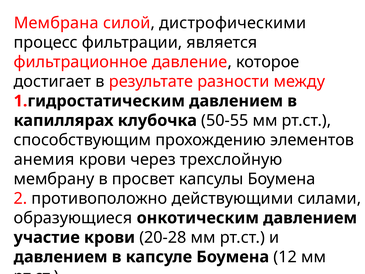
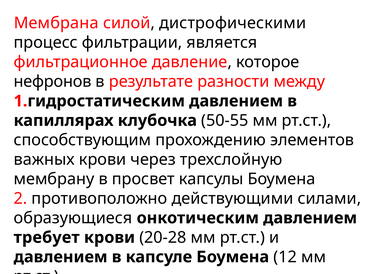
достигает: достигает -> нефронов
анемия: анемия -> важных
участие: участие -> требует
